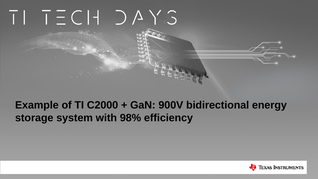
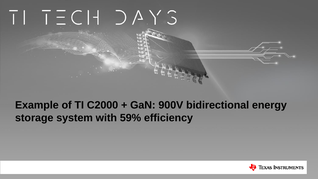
98%: 98% -> 59%
